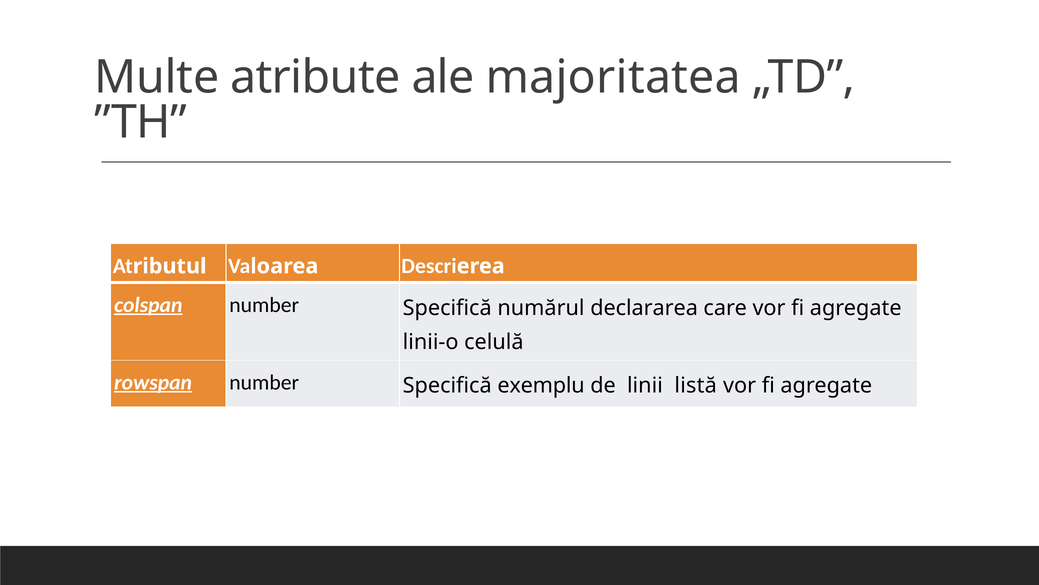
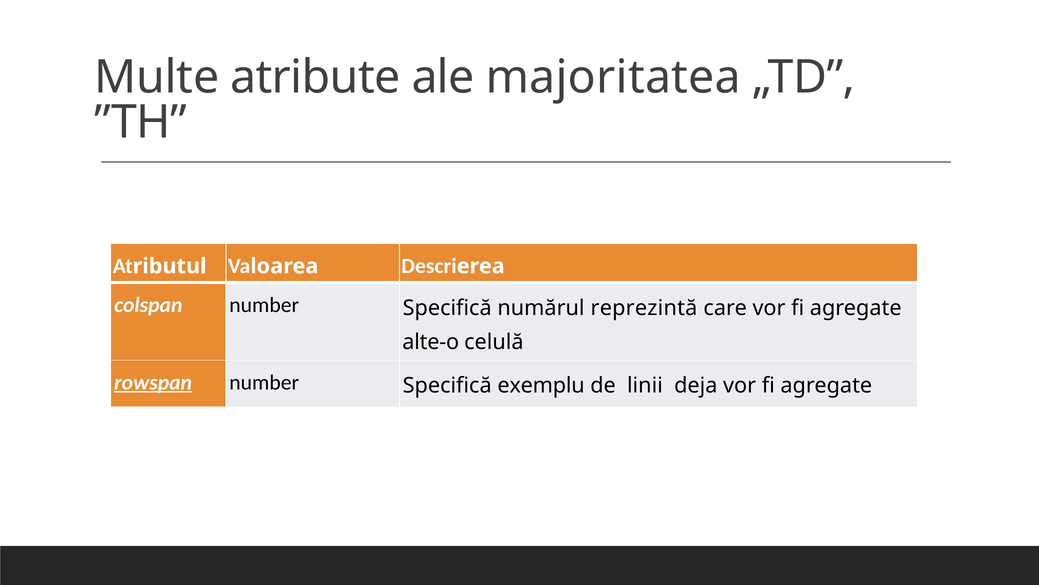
colspan underline: present -> none
declararea: declararea -> reprezintă
linii-o: linii-o -> alte-o
listă: listă -> deja
